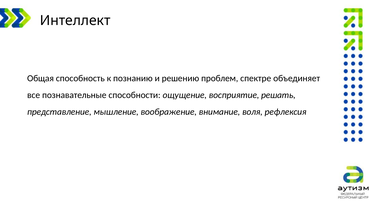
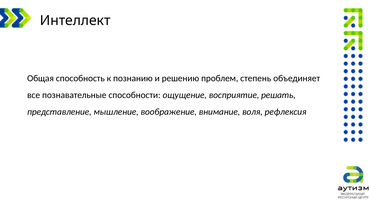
спектре: спектре -> степень
